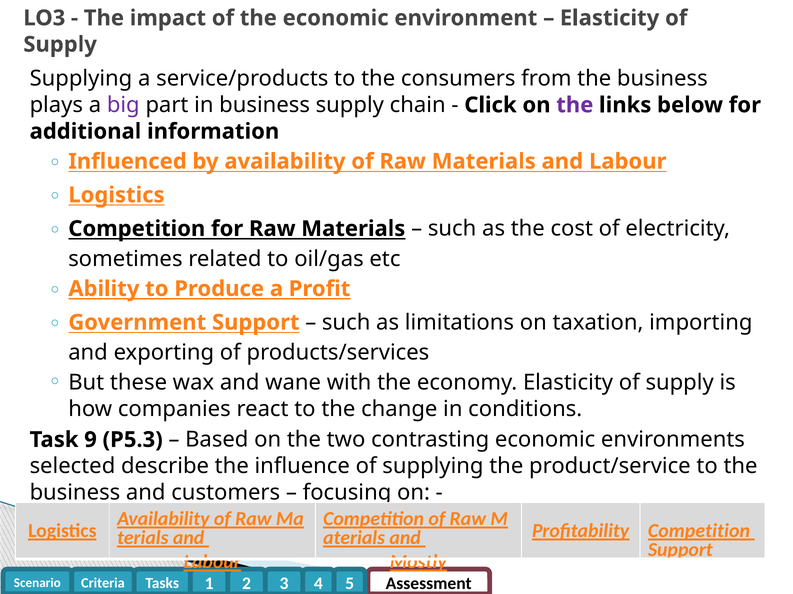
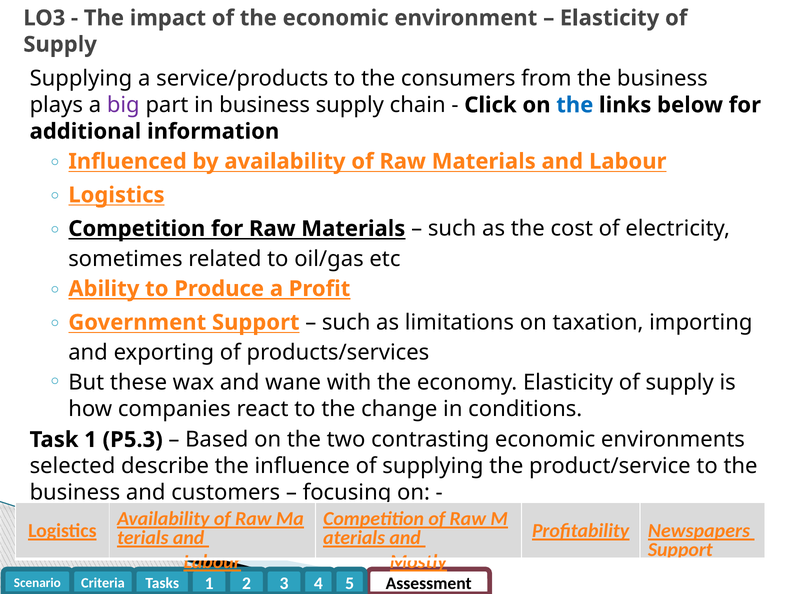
the at (575, 105) colour: purple -> blue
Task 9: 9 -> 1
Profitability Competition: Competition -> Newspapers
